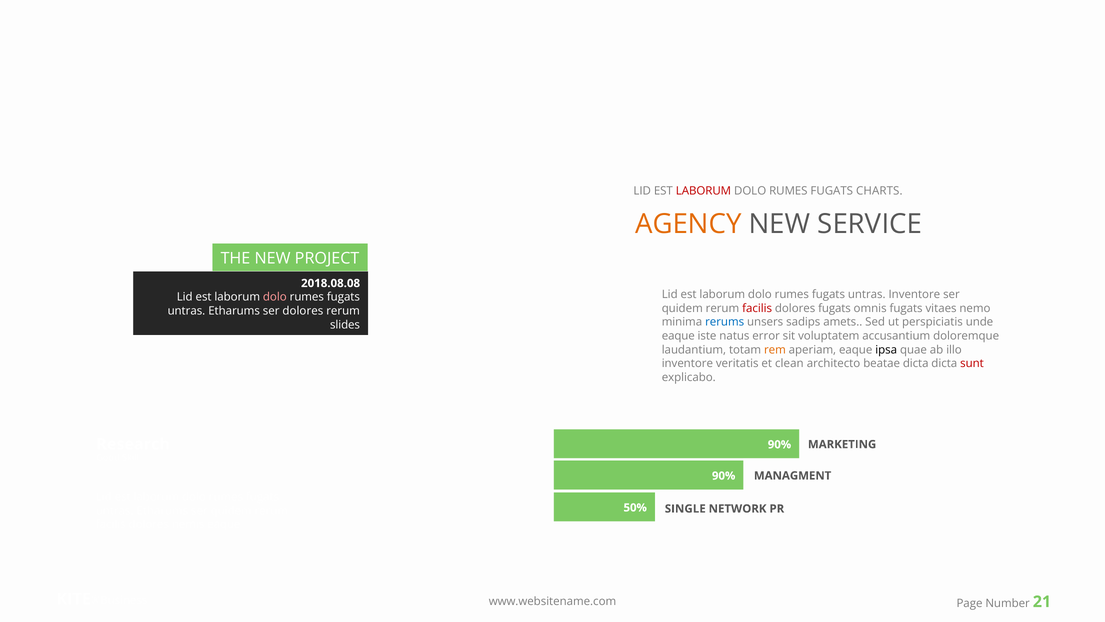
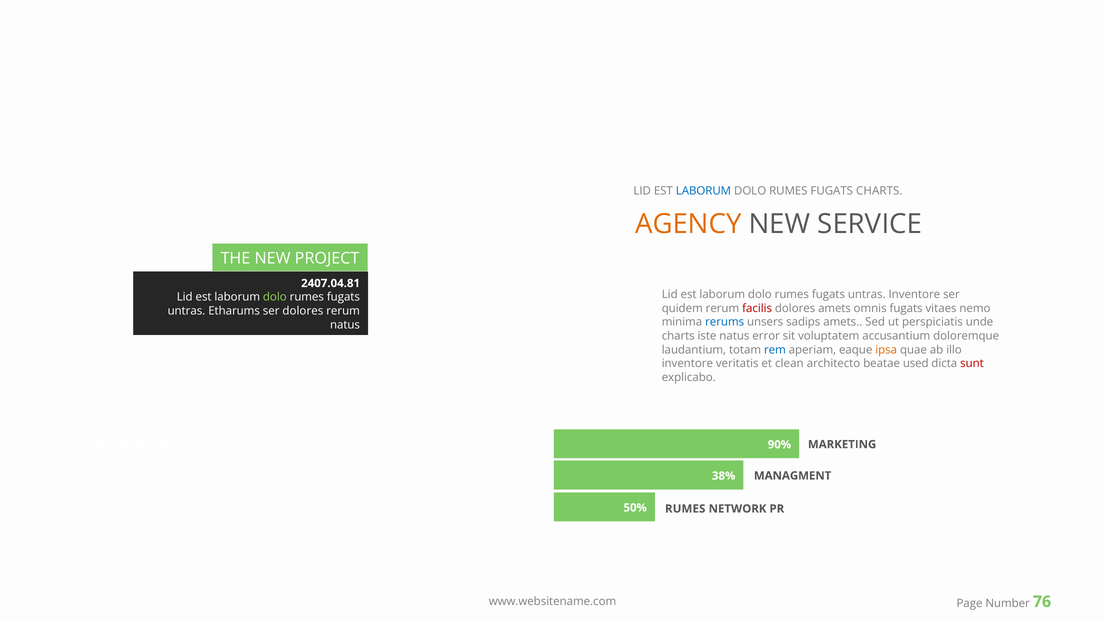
LABORUM at (703, 191) colour: red -> blue
2018.08.08: 2018.08.08 -> 2407.04.81
dolo at (275, 297) colour: pink -> light green
dolores fugats: fugats -> amets
slides at (345, 325): slides -> natus
eaque at (678, 336): eaque -> charts
rem colour: orange -> blue
ipsa colour: black -> orange
beatae dicta: dicta -> used
90% at (724, 476): 90% -> 38%
SINGLE at (685, 508): SINGLE -> RUMES
21: 21 -> 76
